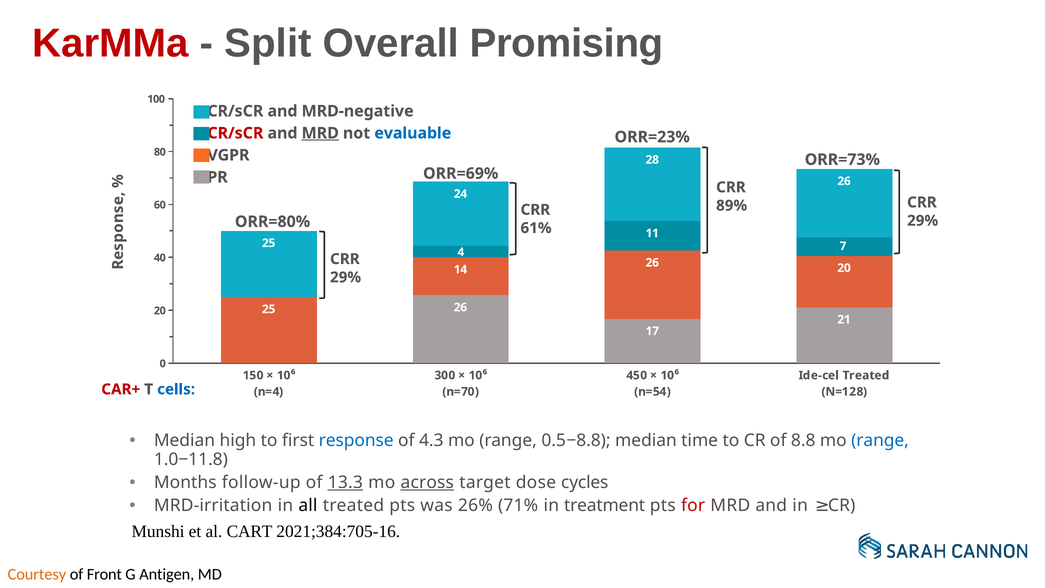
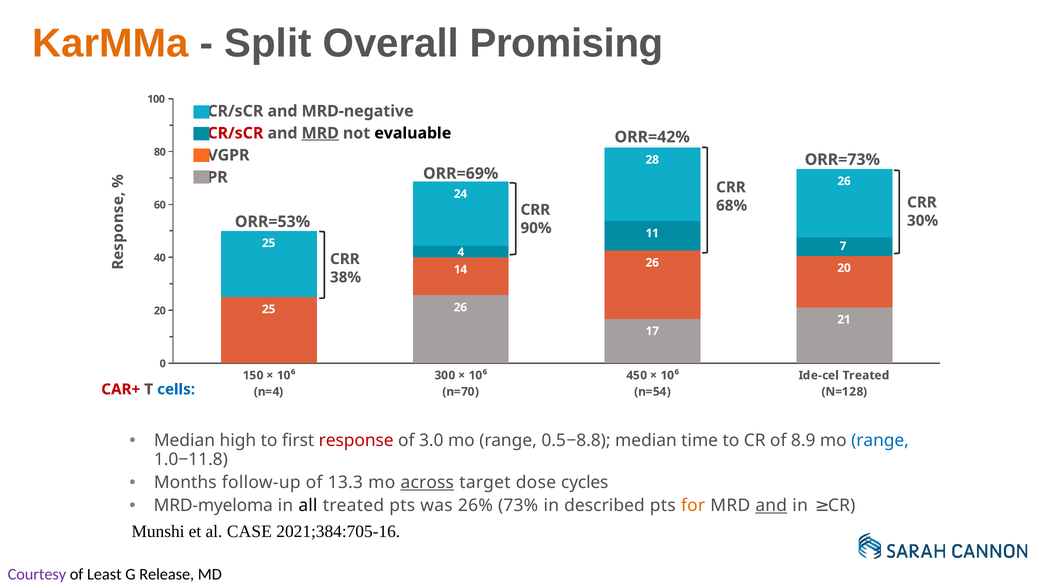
KarMMa colour: red -> orange
evaluable colour: blue -> black
ORR=23%: ORR=23% -> ORR=42%
89%: 89% -> 68%
29% at (923, 221): 29% -> 30%
ORR=80%: ORR=80% -> ORR=53%
61%: 61% -> 90%
29% at (346, 277): 29% -> 38%
response colour: blue -> red
4.3: 4.3 -> 3.0
8.8: 8.8 -> 8.9
13.3 underline: present -> none
MRD-irritation: MRD-irritation -> MRD-myeloma
71%: 71% -> 73%
treatment: treatment -> described
for colour: red -> orange
and at (771, 506) underline: none -> present
CART: CART -> CASE
Courtesy colour: orange -> purple
Front: Front -> Least
Antigen: Antigen -> Release
